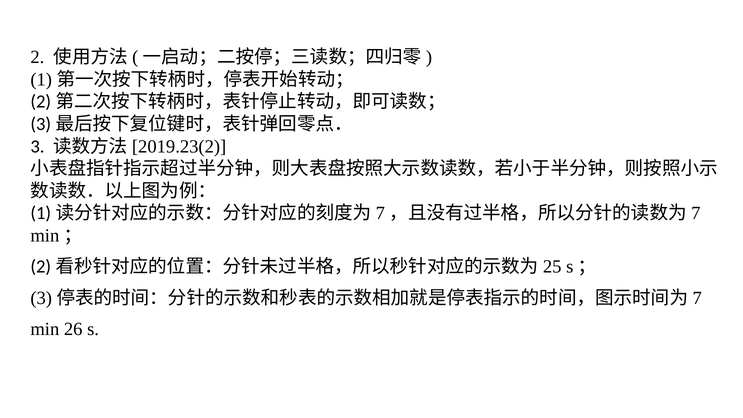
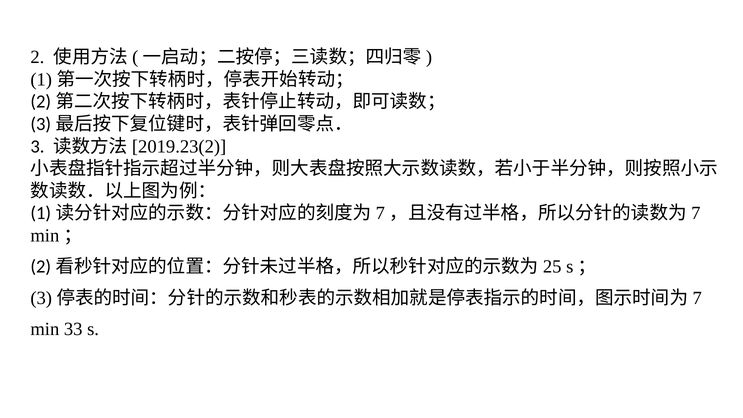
26: 26 -> 33
